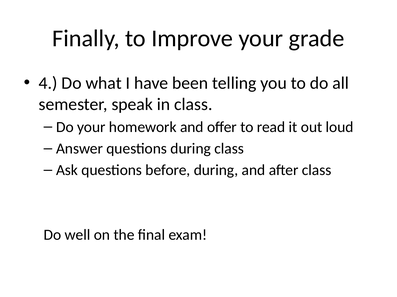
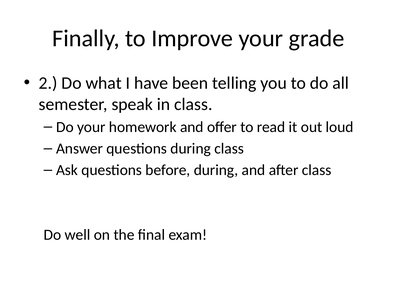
4: 4 -> 2
